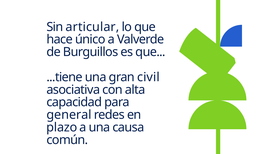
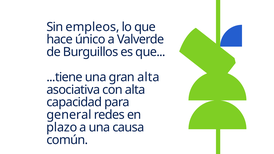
articular: articular -> empleos
gran civil: civil -> alta
